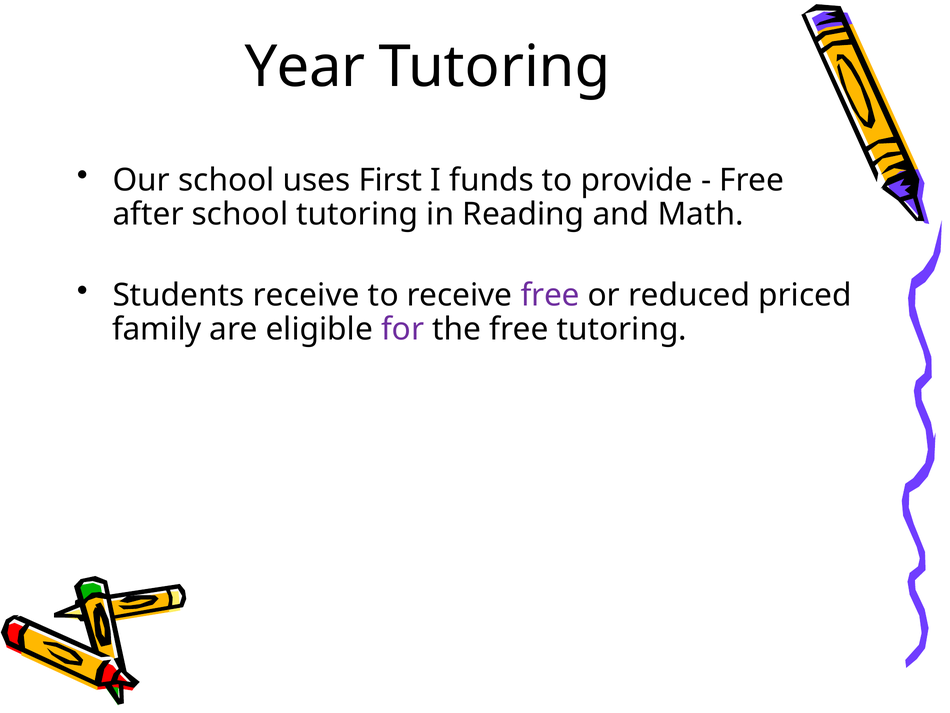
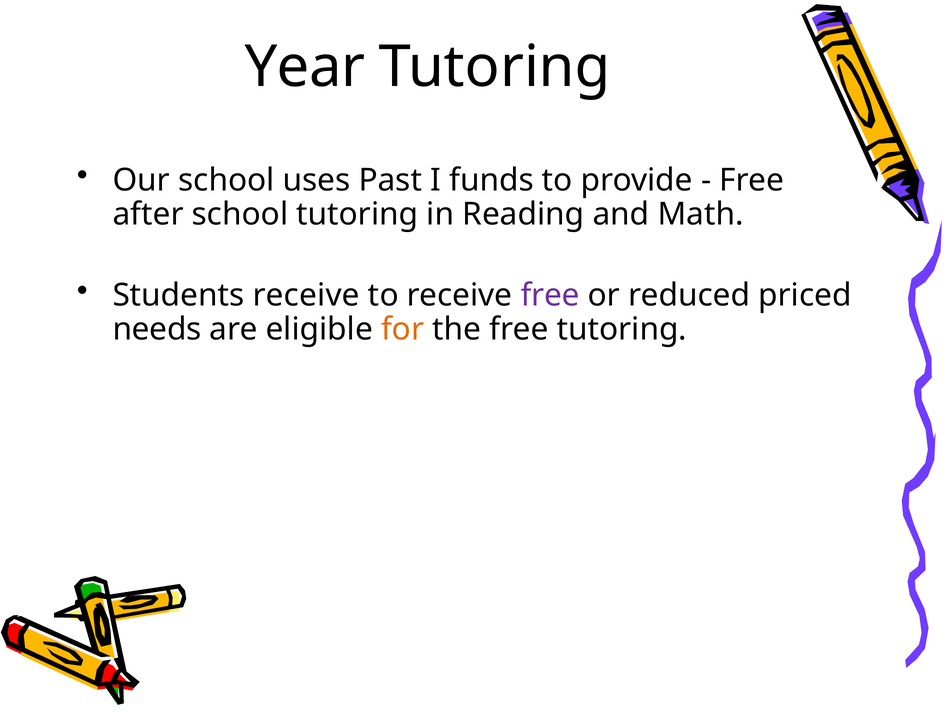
First: First -> Past
family: family -> needs
for colour: purple -> orange
